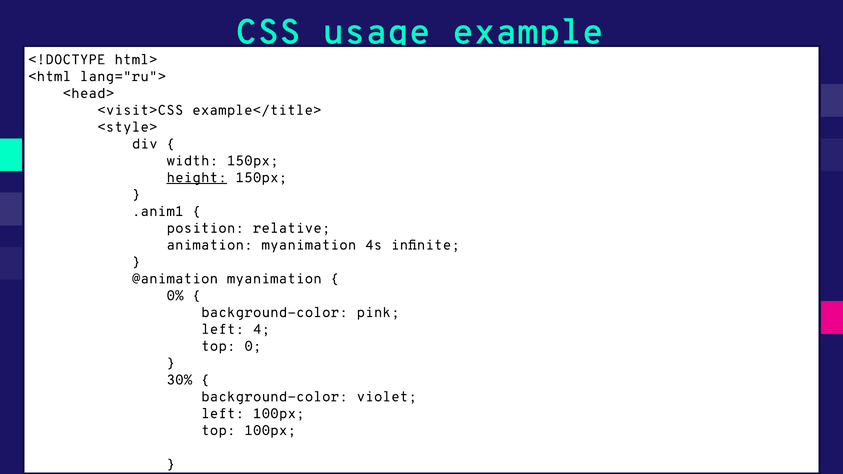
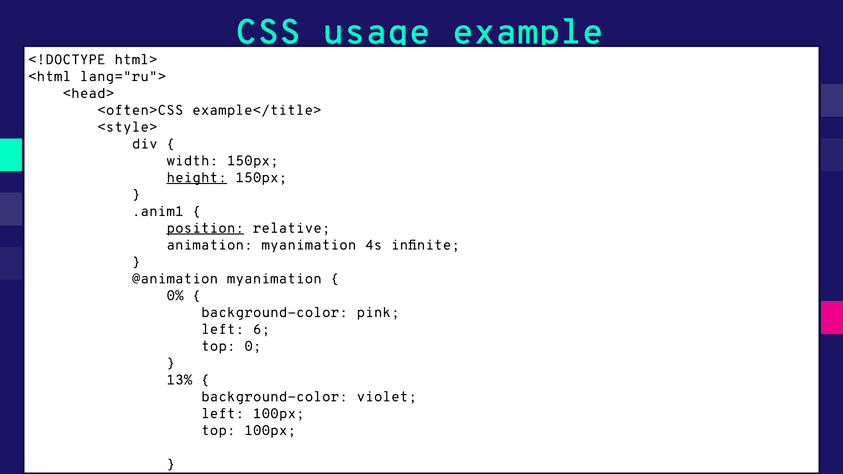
<visit>CSS: <visit>CSS -> <often>CSS
position underline: none -> present
4: 4 -> 6
30%: 30% -> 13%
